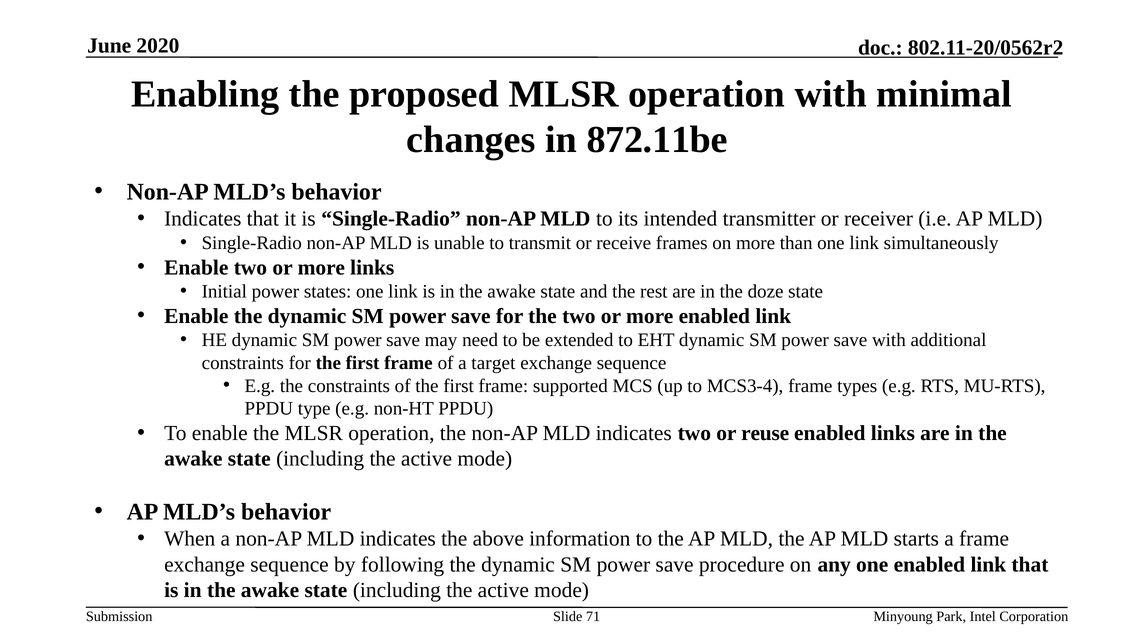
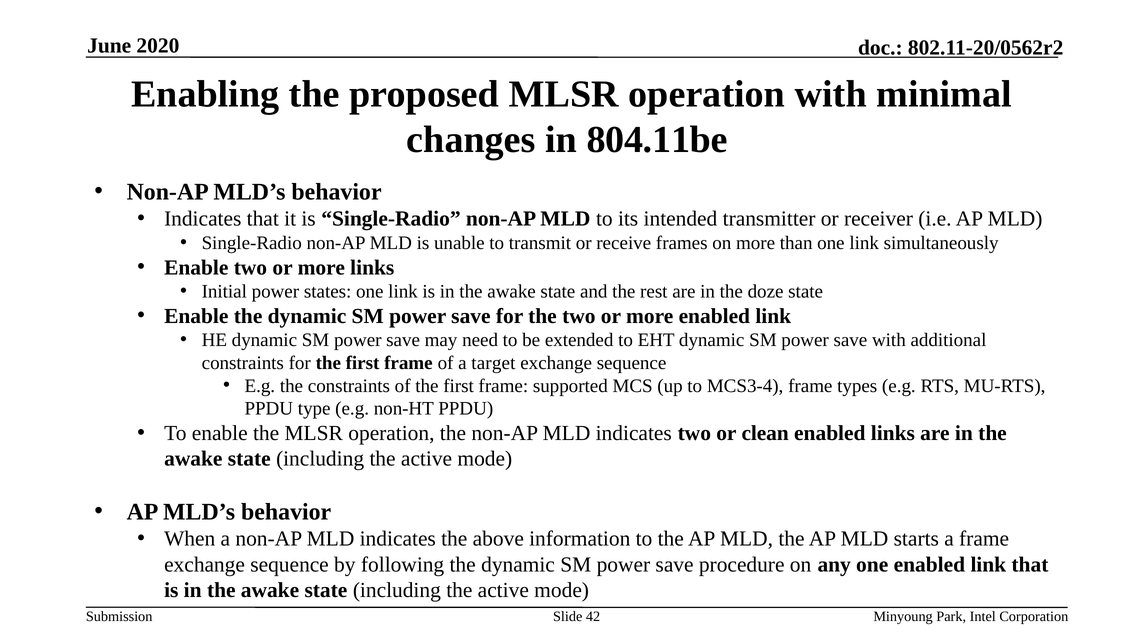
872.11be: 872.11be -> 804.11be
reuse: reuse -> clean
71: 71 -> 42
